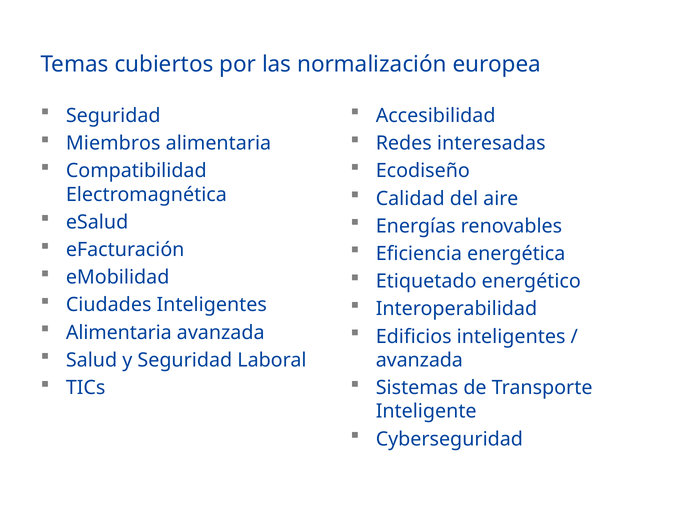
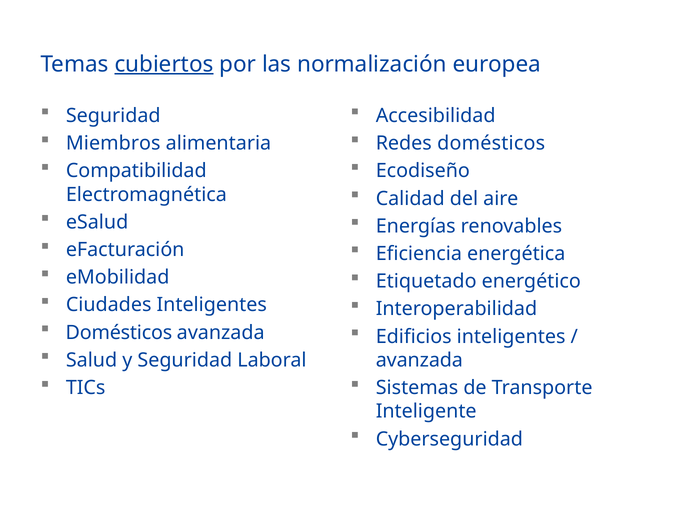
cubiertos underline: none -> present
Redes interesadas: interesadas -> domésticos
Alimentaria at (119, 333): Alimentaria -> Domésticos
